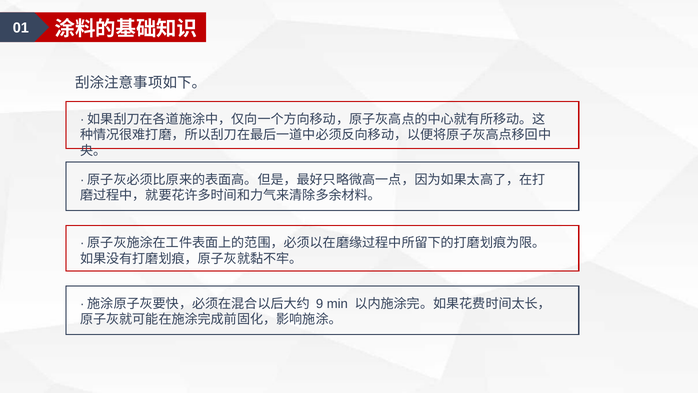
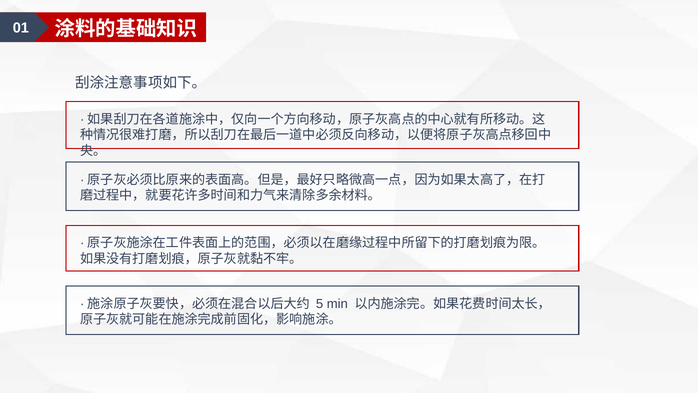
9: 9 -> 5
